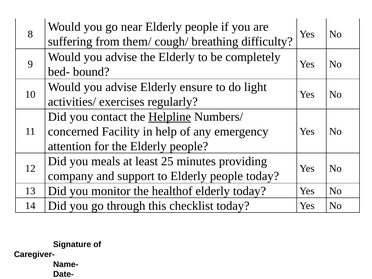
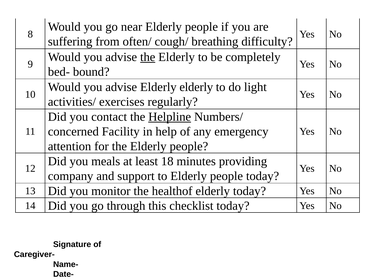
them/: them/ -> often/
the at (148, 57) underline: none -> present
Elderly ensure: ensure -> elderly
25: 25 -> 18
